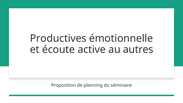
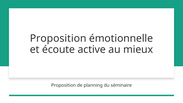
Productives at (58, 38): Productives -> Proposition
autres: autres -> mieux
